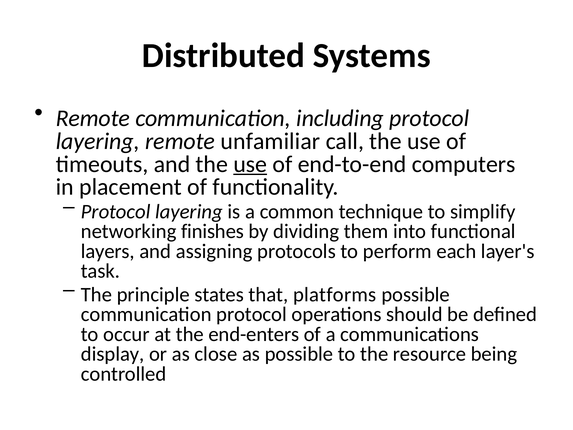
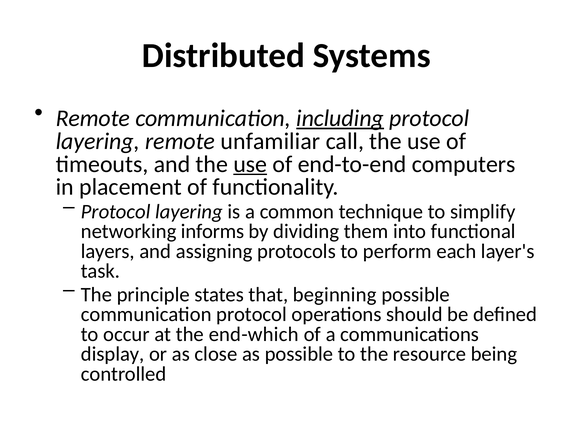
including underline: none -> present
finishes: finishes -> informs
platforms: platforms -> beginning
end-enters: end-enters -> end-which
